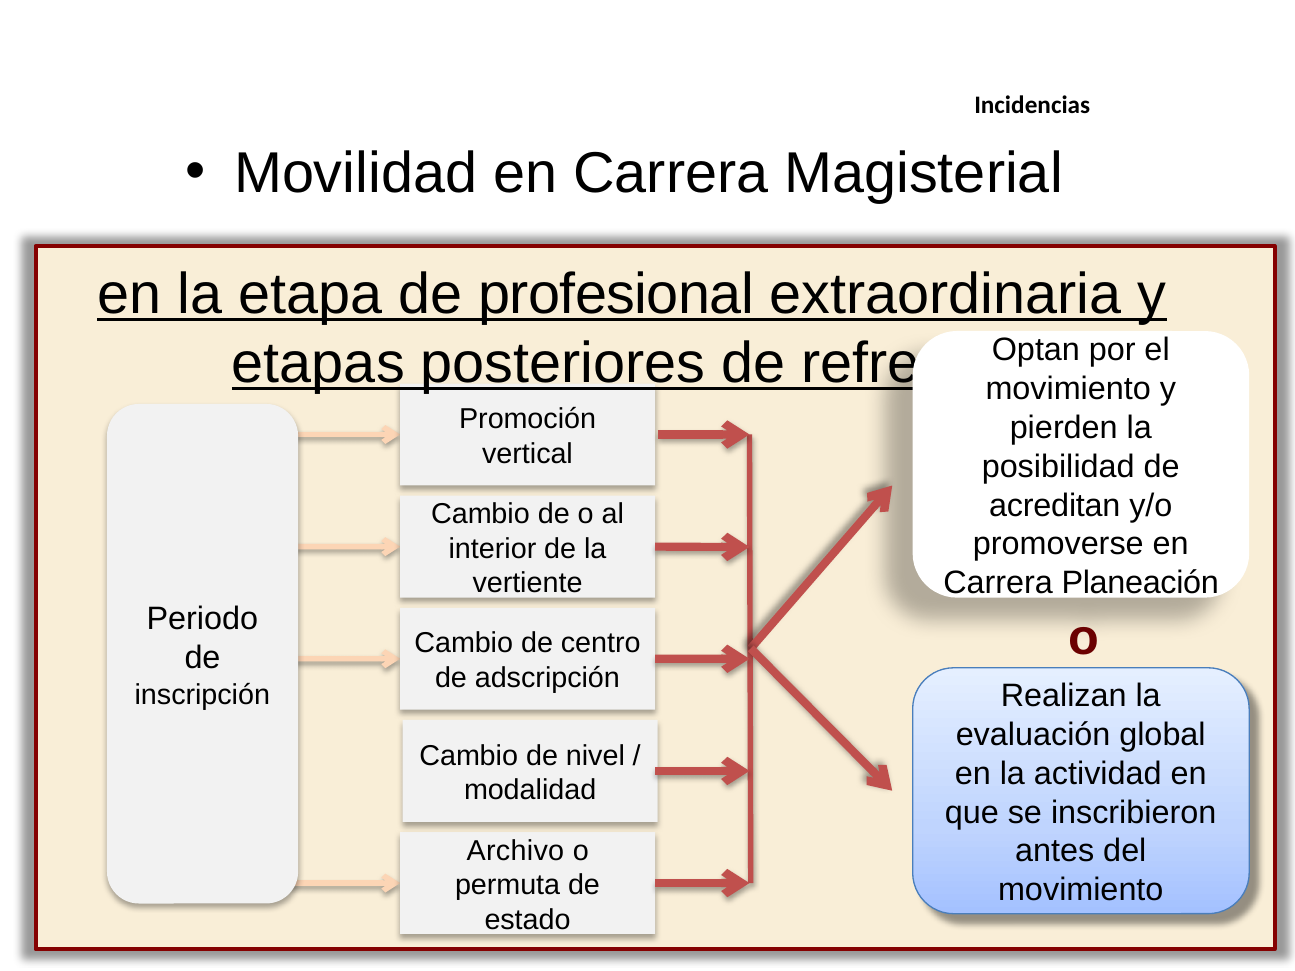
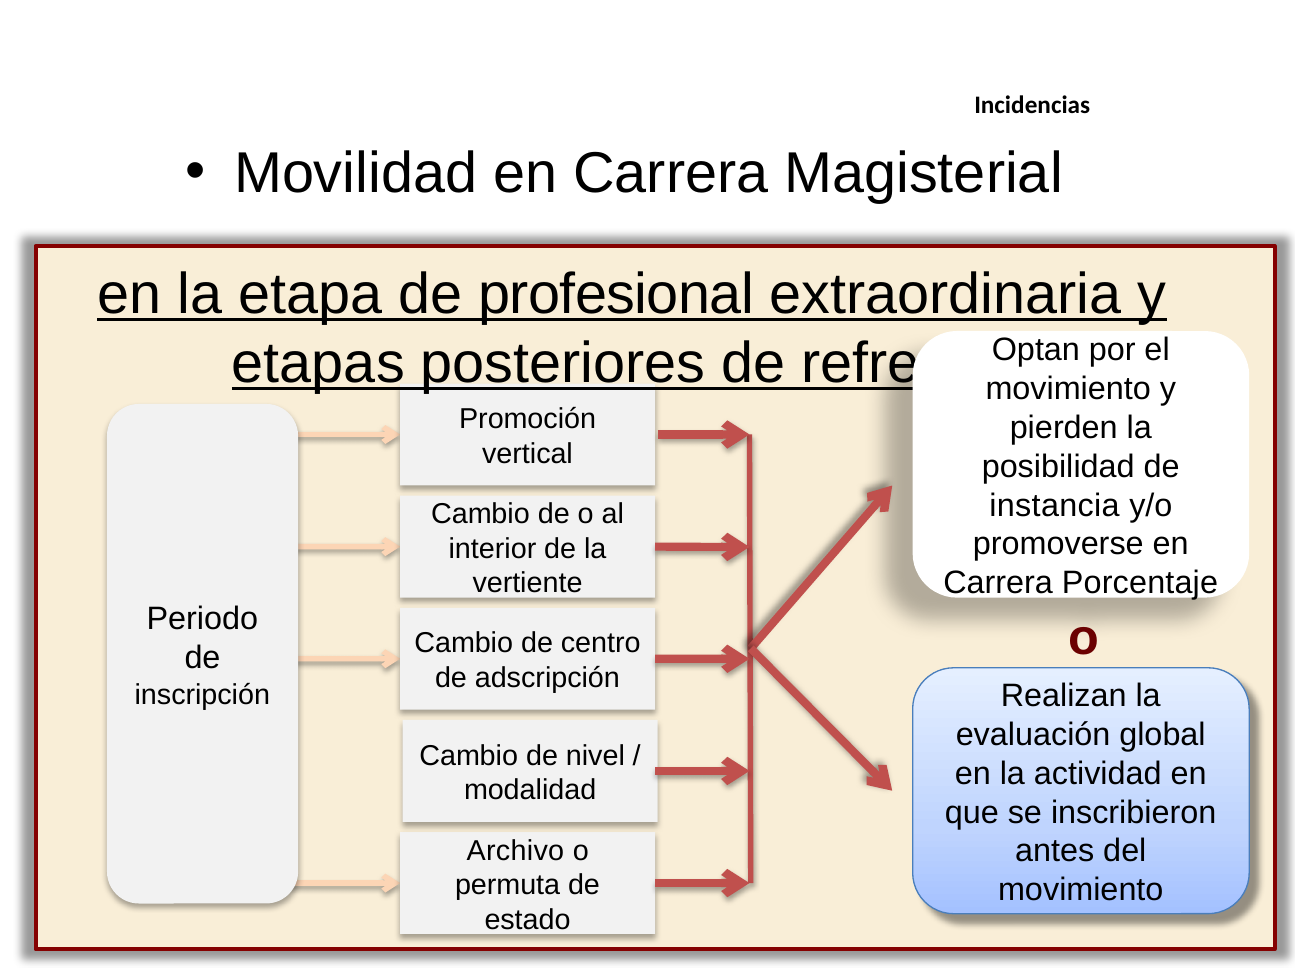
acreditan: acreditan -> instancia
Planeación: Planeación -> Porcentaje
